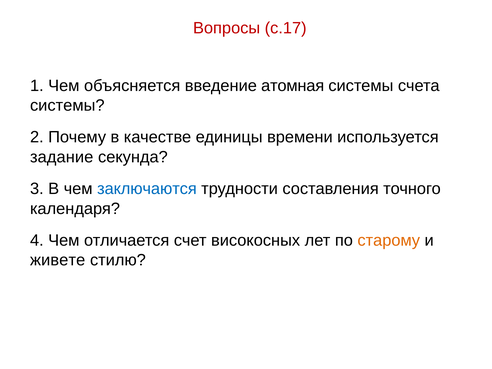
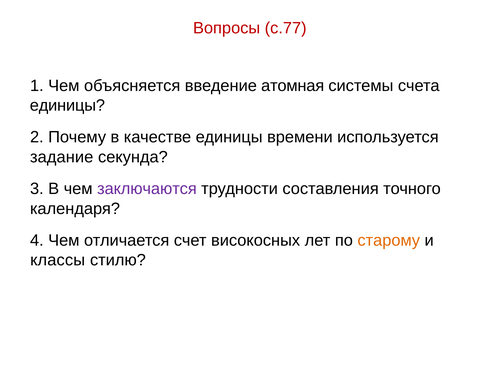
с.17: с.17 -> с.77
системы at (67, 105): системы -> единицы
заключаются colour: blue -> purple
живете: живете -> классы
